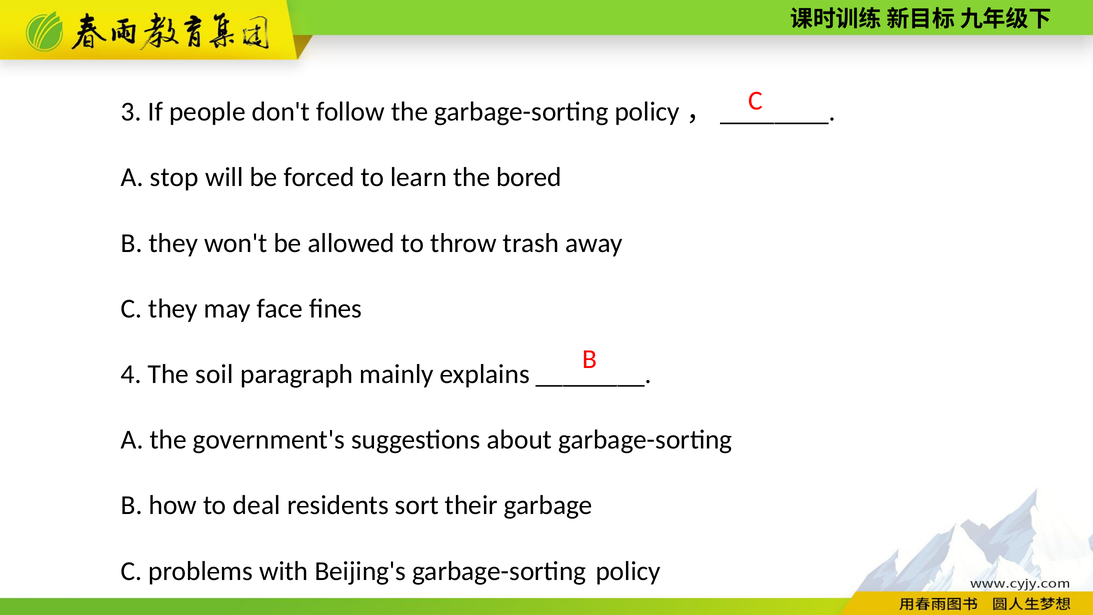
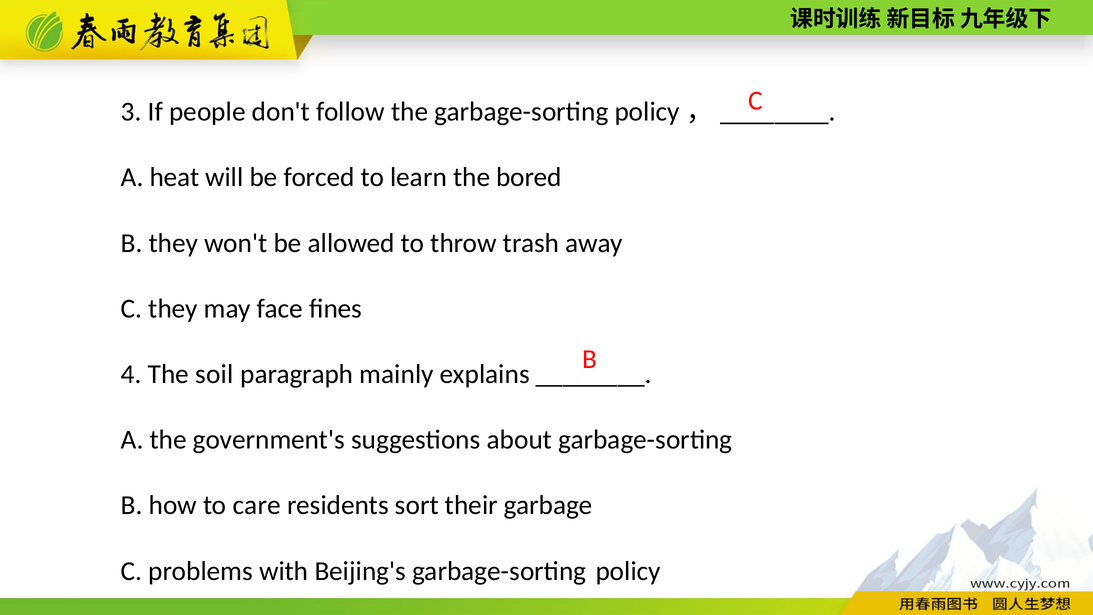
stop: stop -> heat
deal: deal -> care
